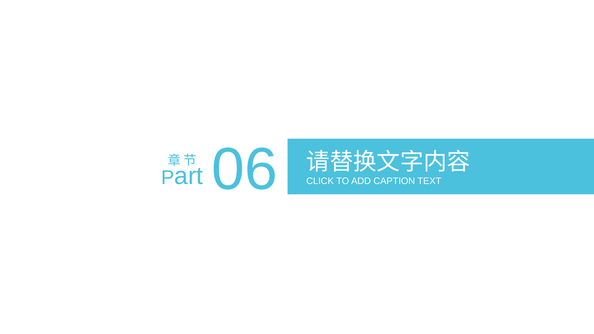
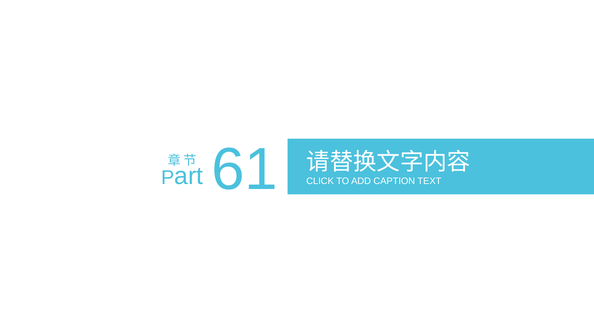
06: 06 -> 61
